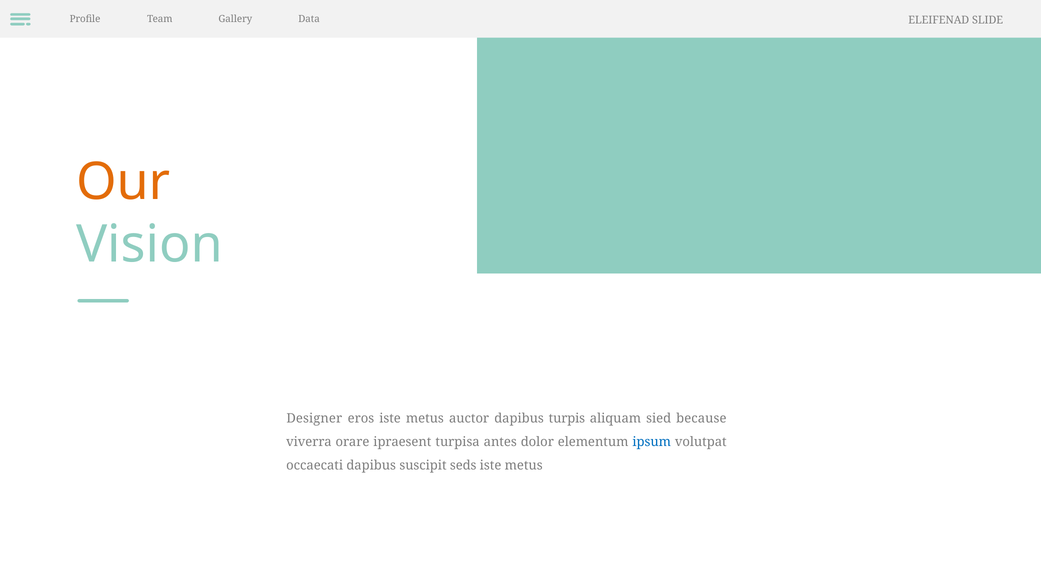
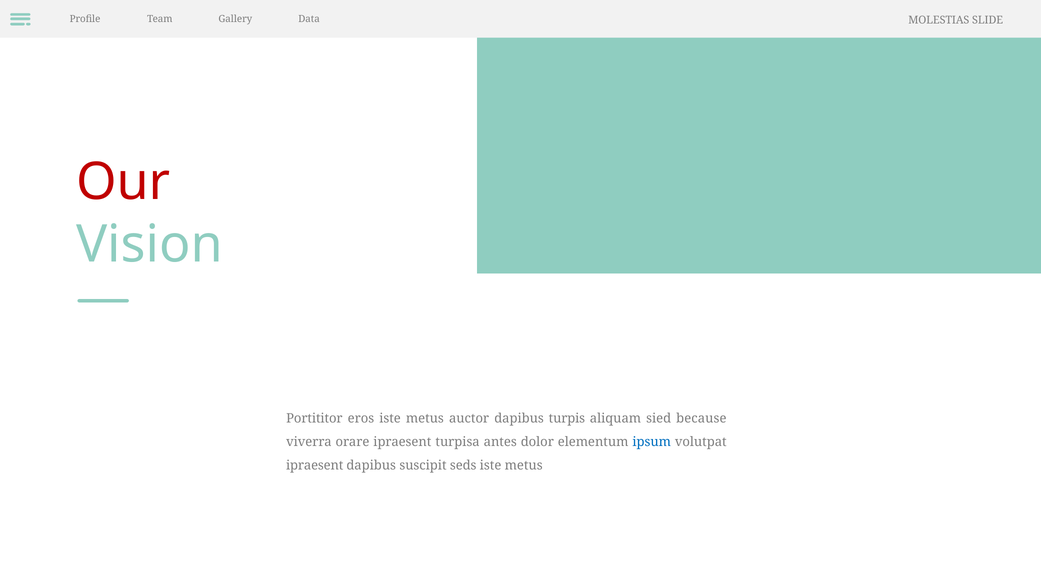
ELEIFENAD: ELEIFENAD -> MOLESTIAS
Our colour: orange -> red
Designer: Designer -> Portititor
occaecati at (315, 465): occaecati -> ipraesent
